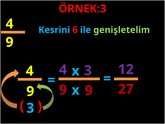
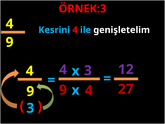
Kesrini 6: 6 -> 4
genişletelim colour: light green -> white
9 at (89, 90): 9 -> 4
